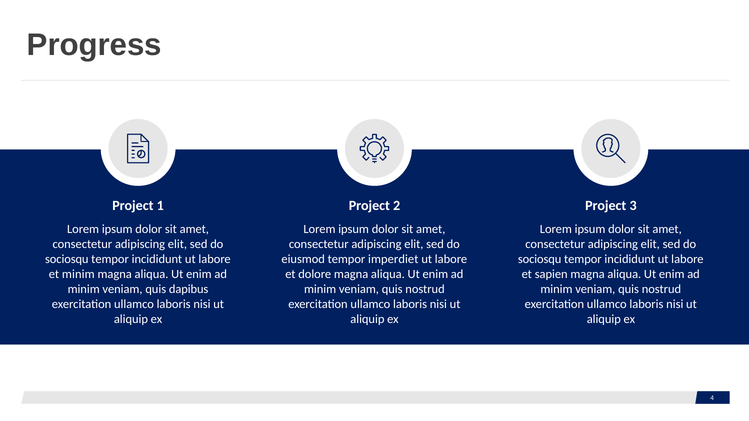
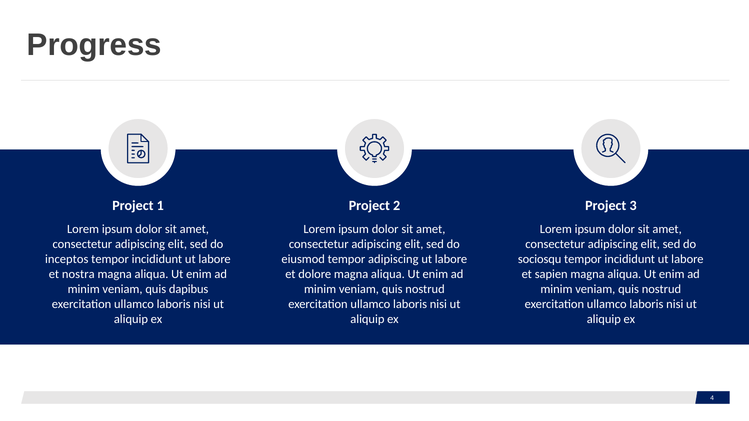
sociosqu at (67, 259): sociosqu -> inceptos
tempor imperdiet: imperdiet -> adipiscing
et minim: minim -> nostra
